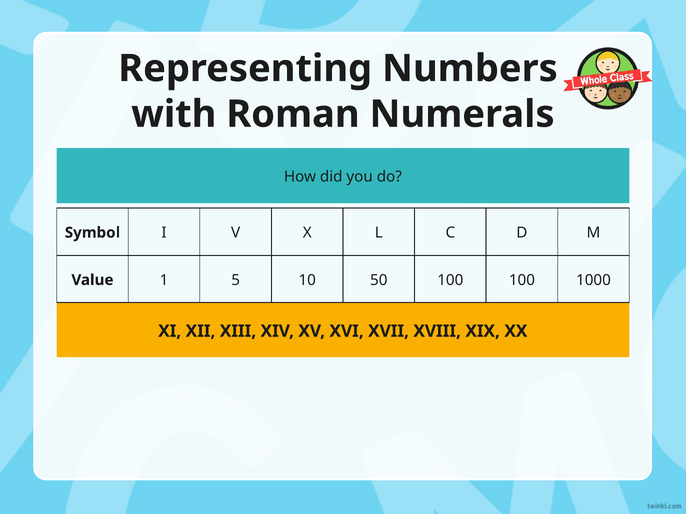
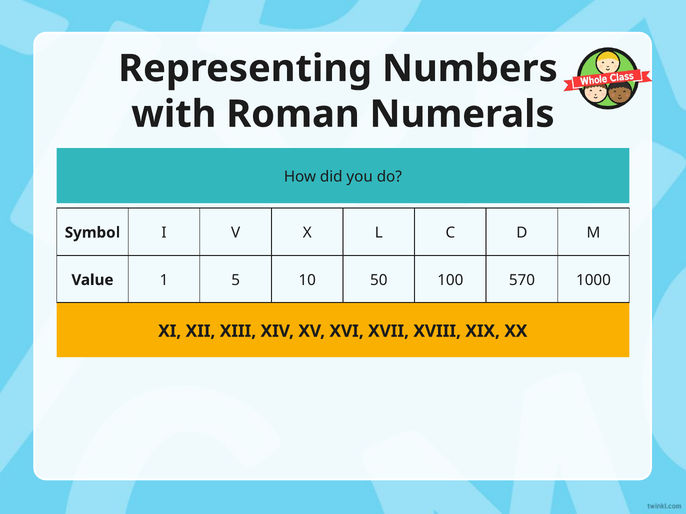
100 100: 100 -> 570
